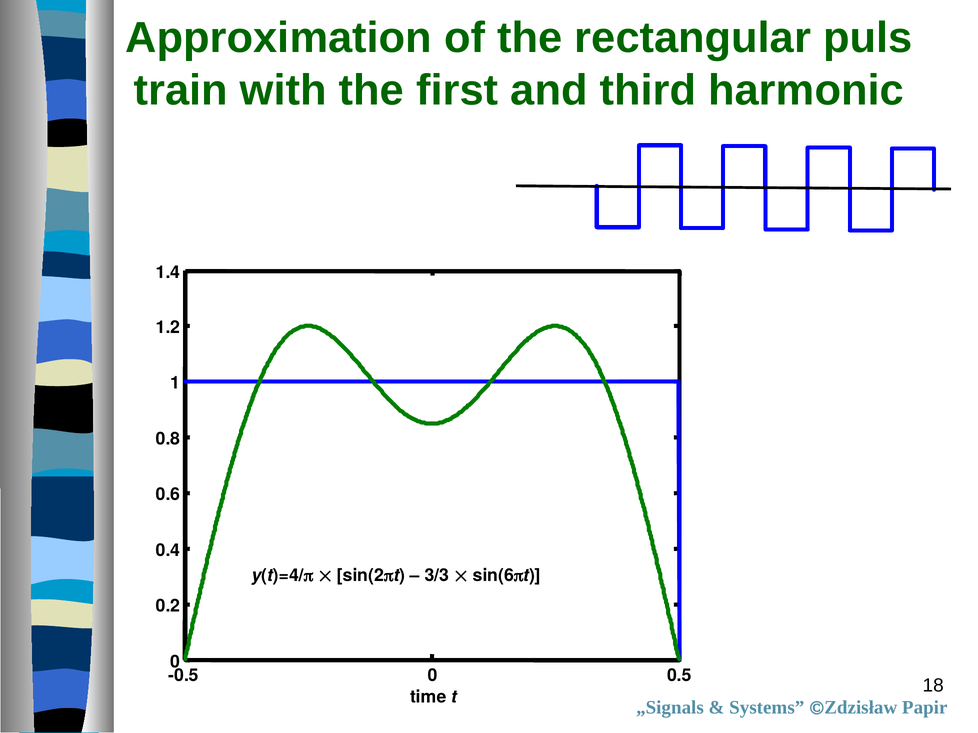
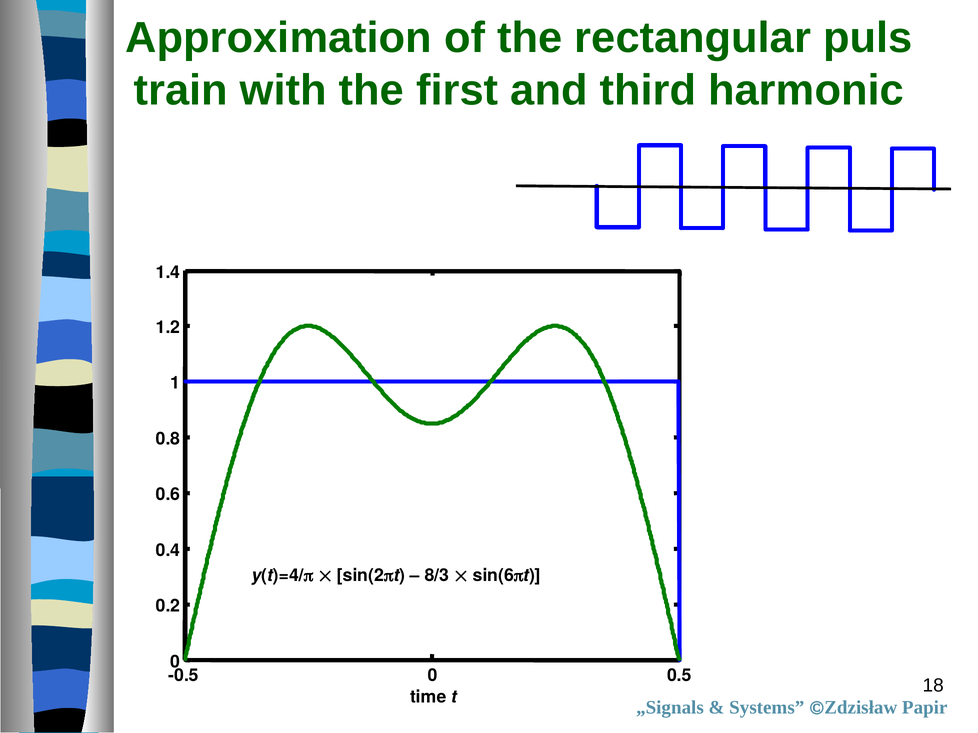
3/3: 3/3 -> 8/3
